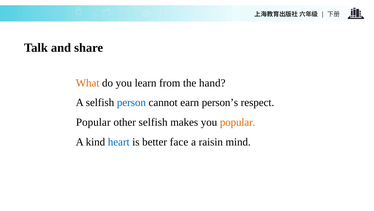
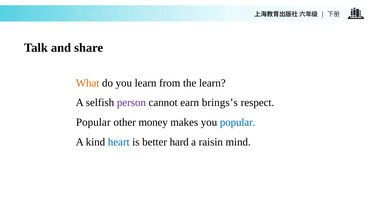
the hand: hand -> learn
person colour: blue -> purple
person’s: person’s -> brings’s
other selfish: selfish -> money
popular at (238, 122) colour: orange -> blue
face: face -> hard
